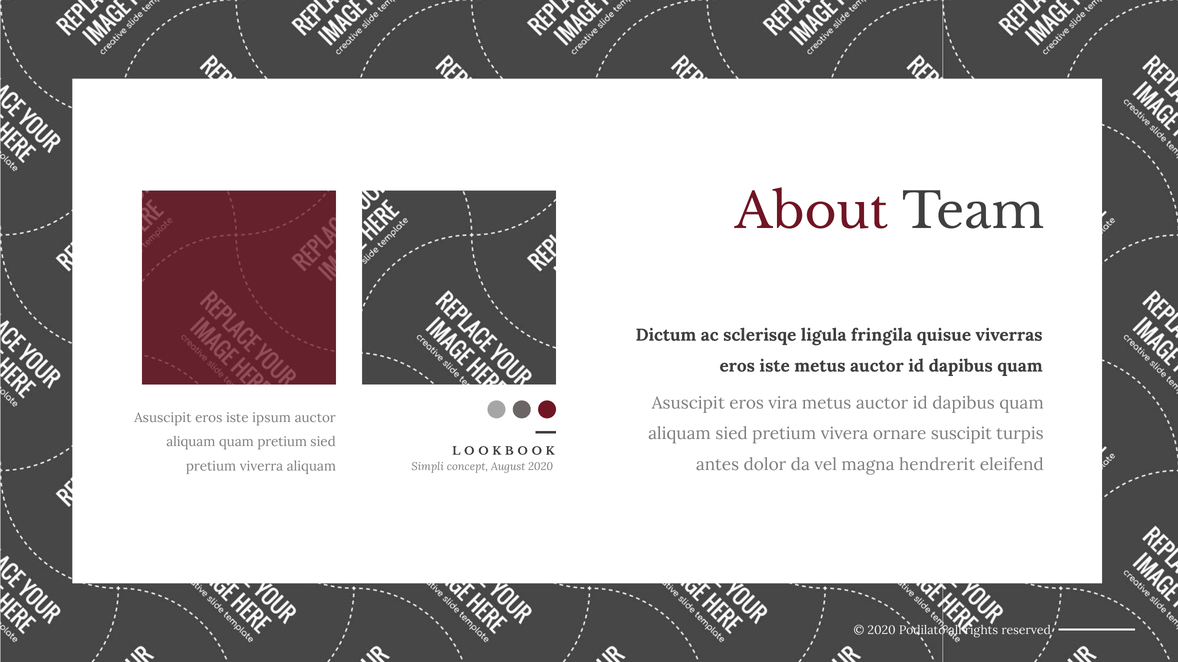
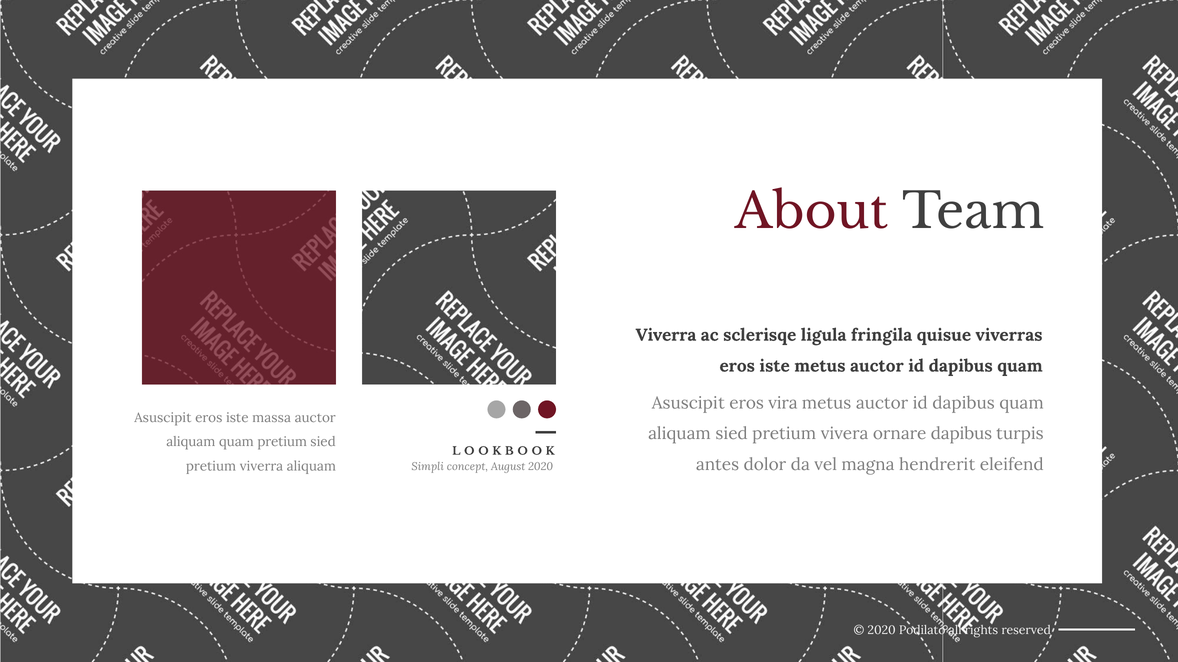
Dictum at (666, 335): Dictum -> Viverra
ipsum: ipsum -> massa
ornare suscipit: suscipit -> dapibus
